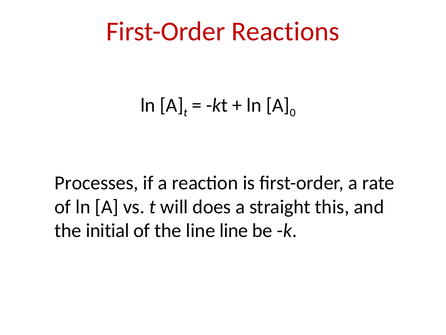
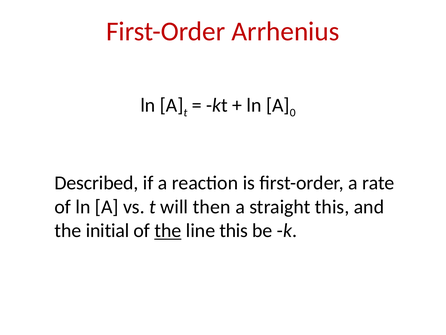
Reactions: Reactions -> Arrhenius
Processes: Processes -> Described
does: does -> then
the at (168, 230) underline: none -> present
line line: line -> this
